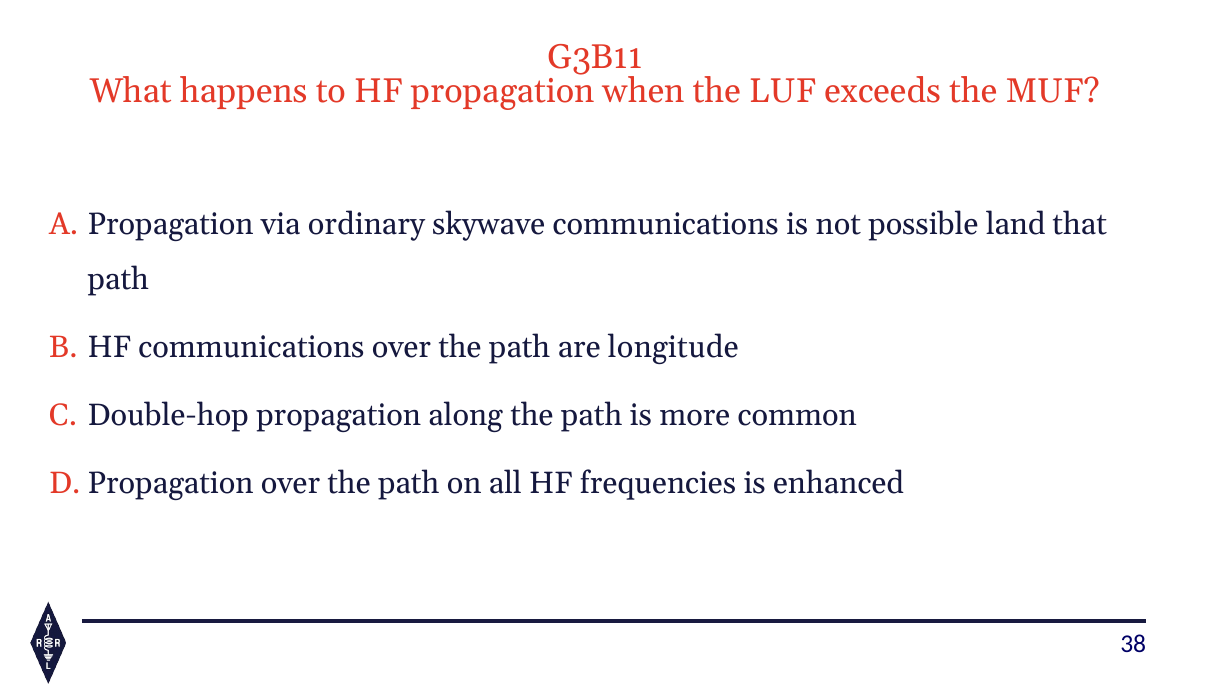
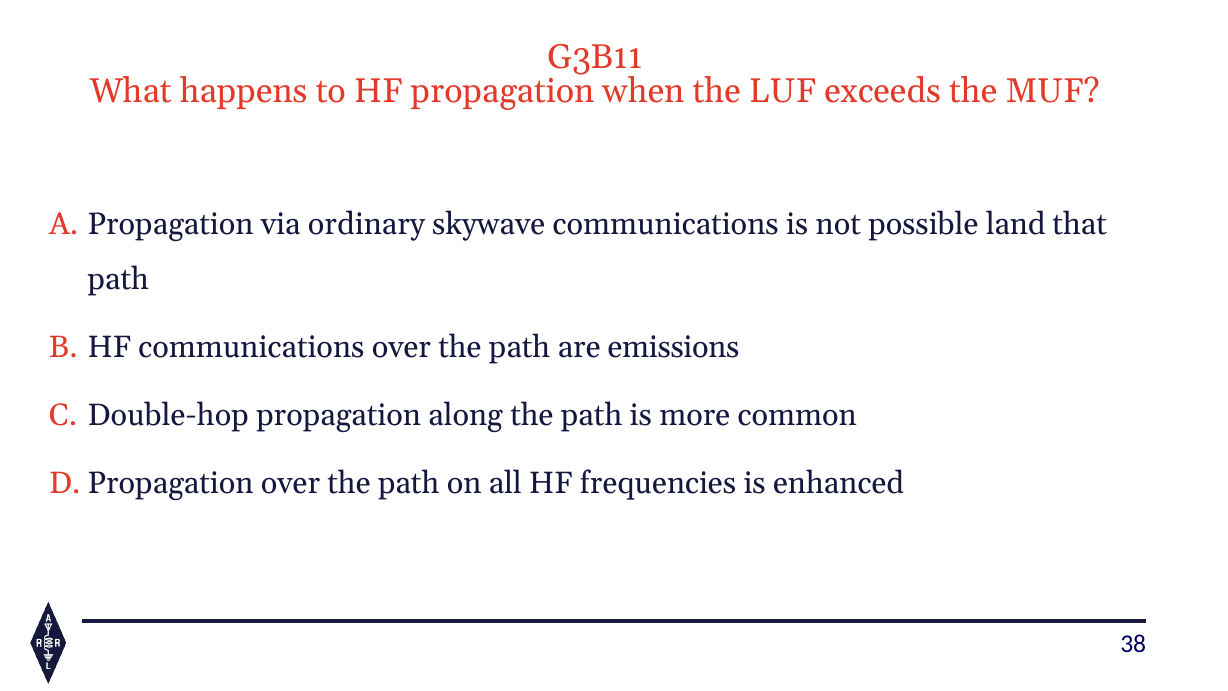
longitude: longitude -> emissions
